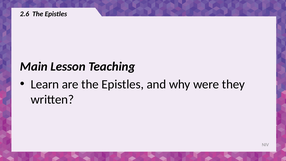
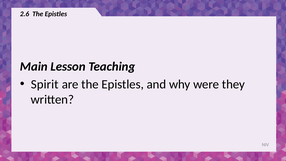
Learn: Learn -> Spirit
